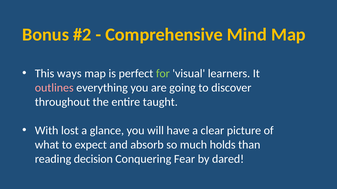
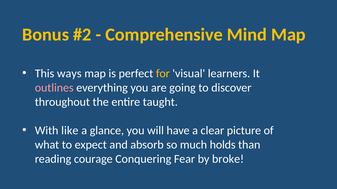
for colour: light green -> yellow
lost: lost -> like
decision: decision -> courage
dared: dared -> broke
